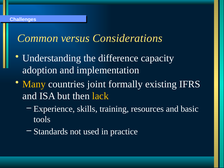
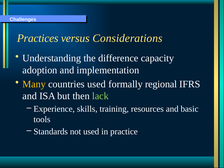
Common: Common -> Practices
countries joint: joint -> used
existing: existing -> regional
lack colour: yellow -> light green
